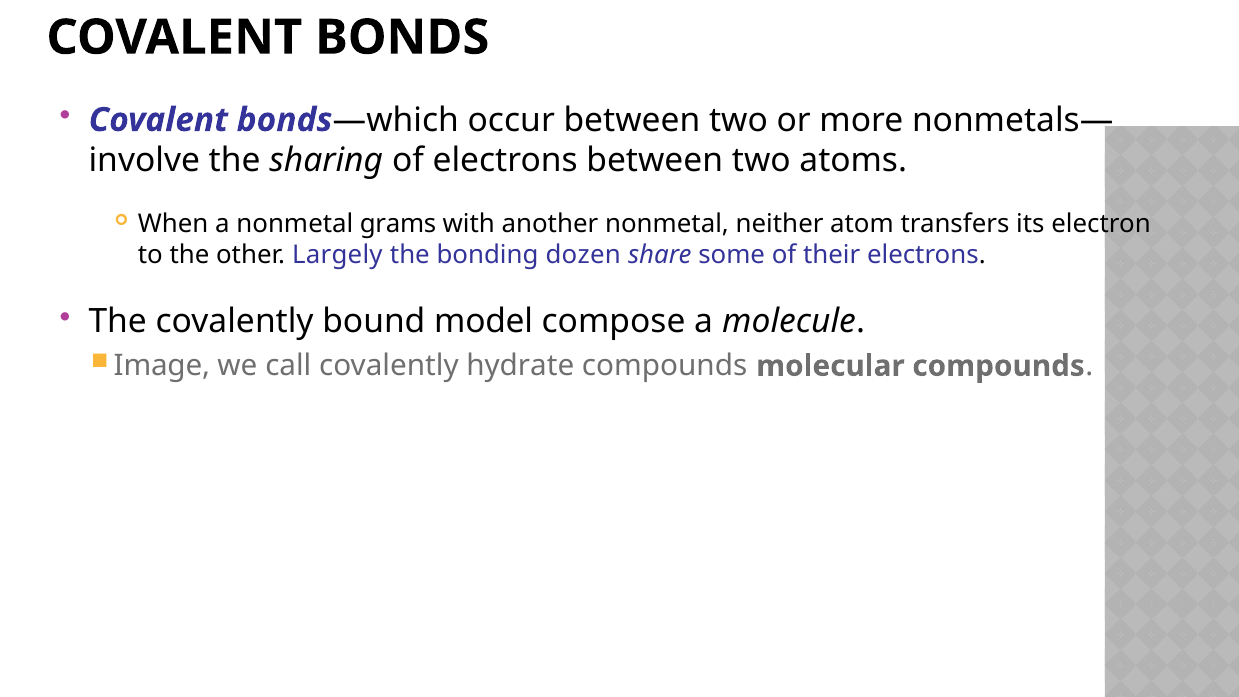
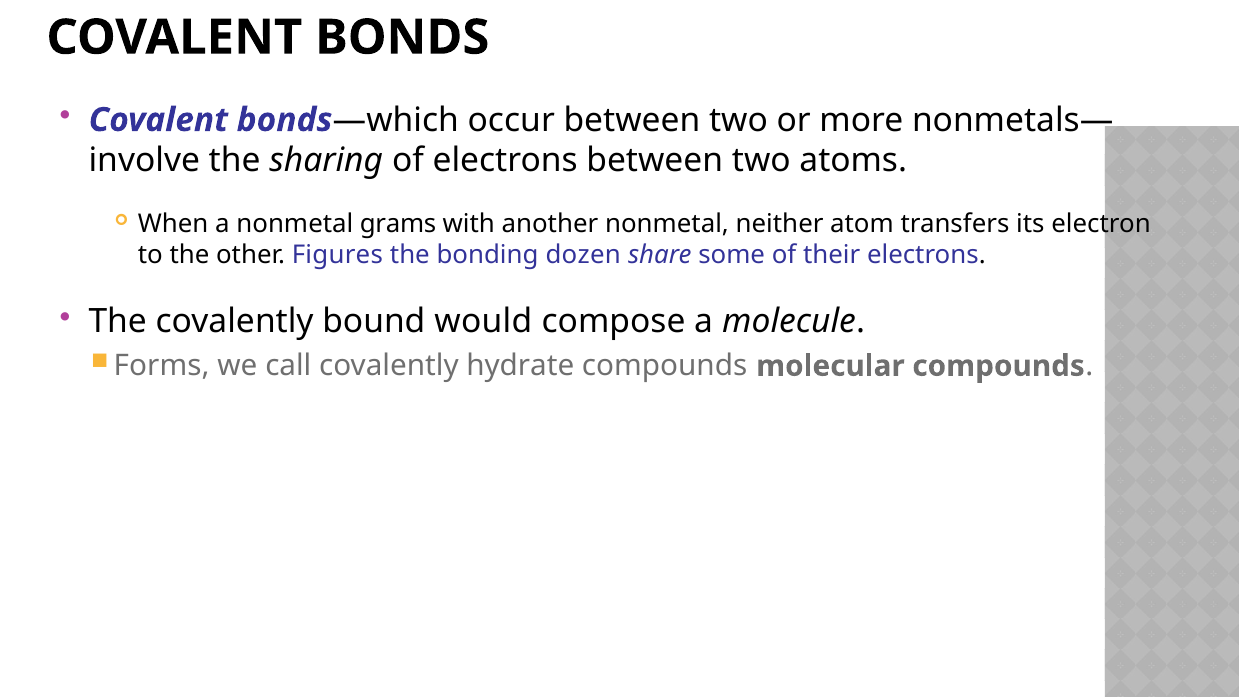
Largely: Largely -> Figures
model: model -> would
Image: Image -> Forms
